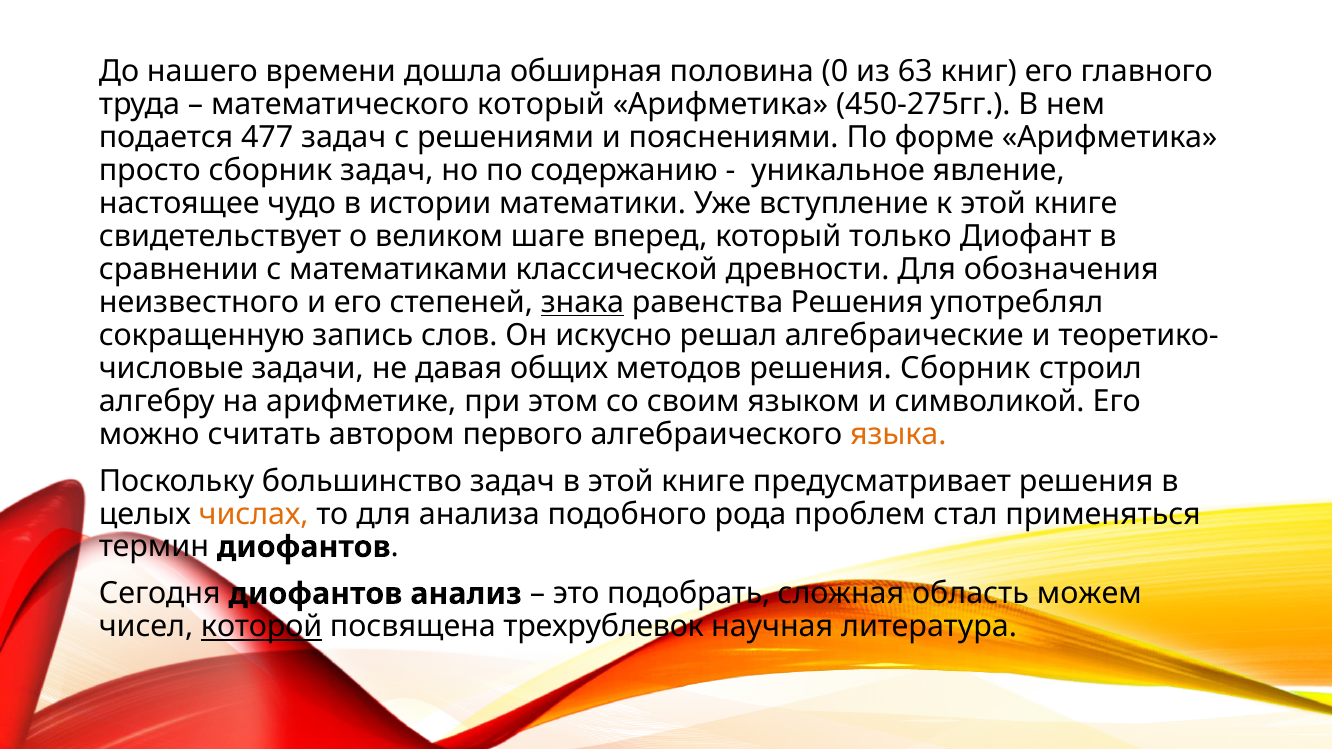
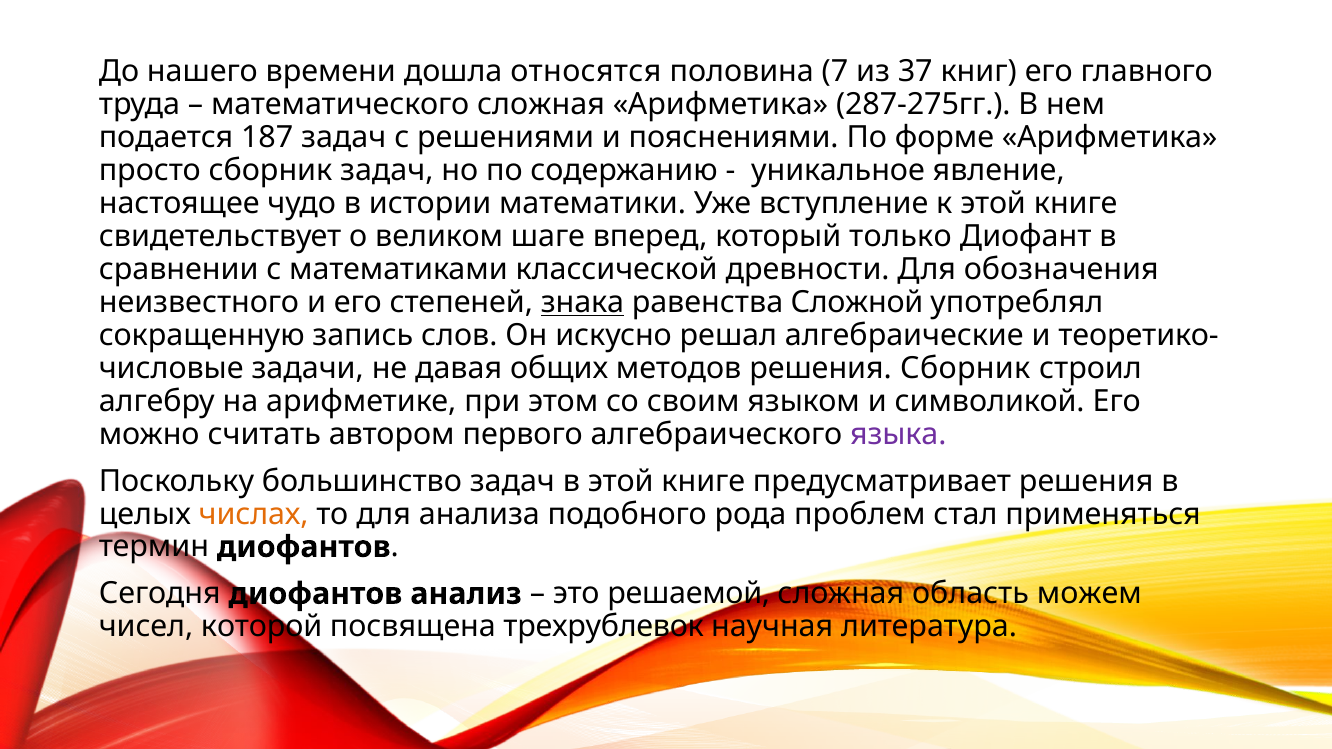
обширная: обширная -> относятся
0: 0 -> 7
63: 63 -> 37
математического который: который -> сложная
450-275гг: 450-275гг -> 287-275гг
477: 477 -> 187
равенства Решения: Решения -> Сложной
языка colour: orange -> purple
подобрать: подобрать -> решаемой
которой underline: present -> none
